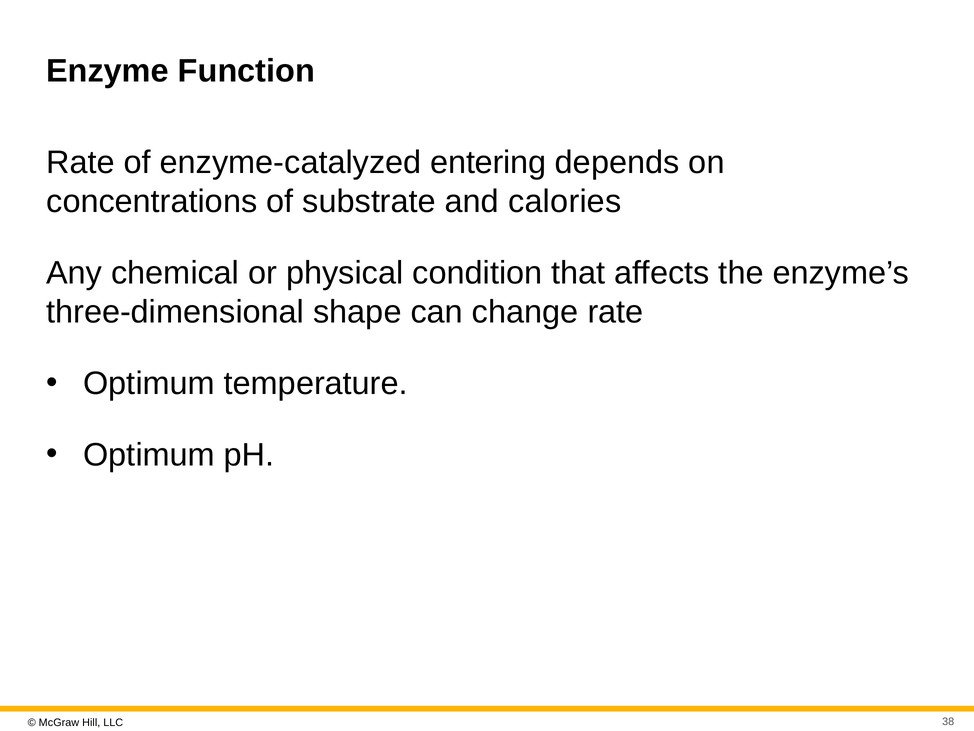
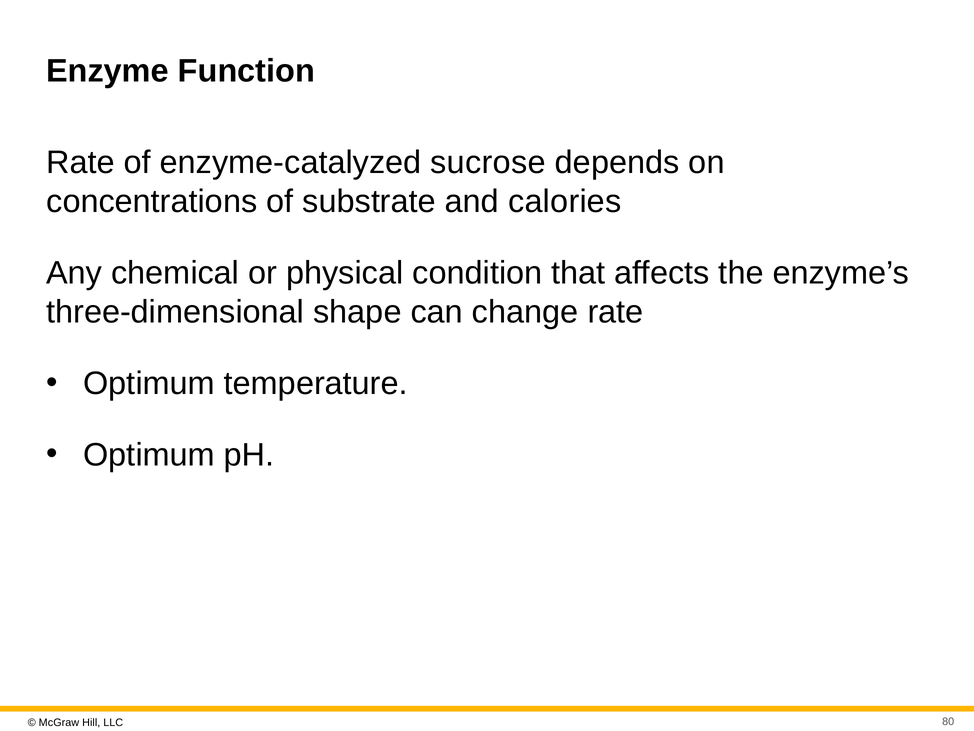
entering: entering -> sucrose
38: 38 -> 80
